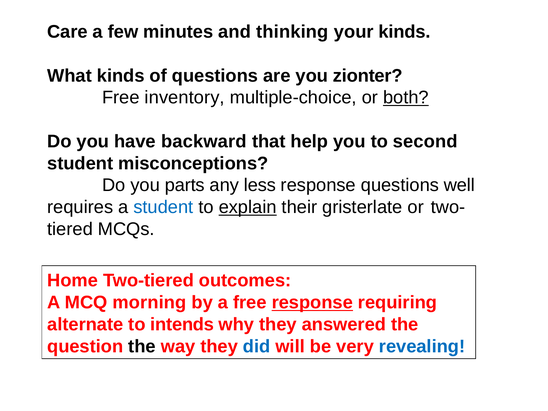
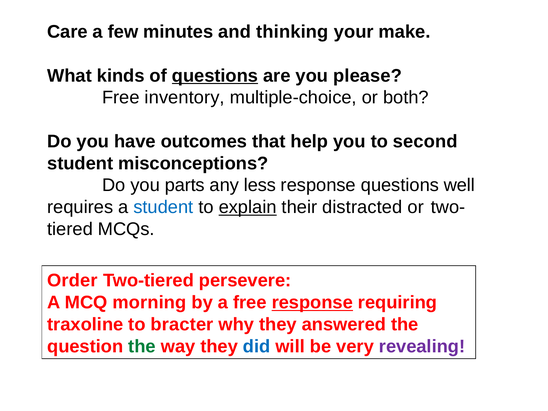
your kinds: kinds -> make
questions at (215, 76) underline: none -> present
zionter: zionter -> please
both underline: present -> none
backward: backward -> outcomes
gristerlate: gristerlate -> distracted
Home: Home -> Order
outcomes: outcomes -> persevere
alternate: alternate -> traxoline
intends: intends -> bracter
the at (142, 346) colour: black -> green
revealing colour: blue -> purple
